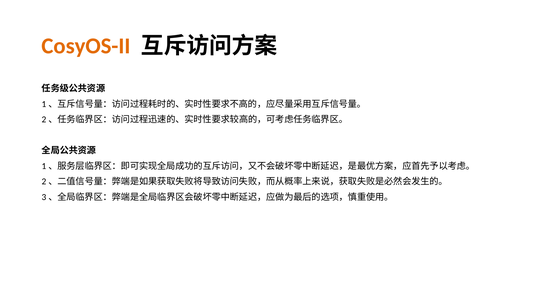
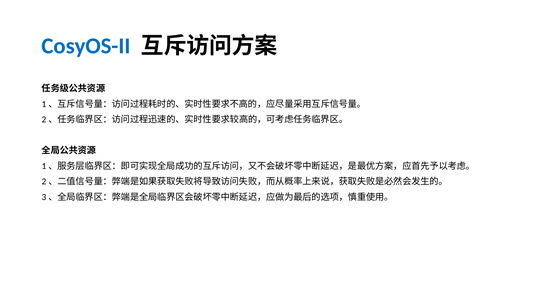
CosyOS-II colour: orange -> blue
